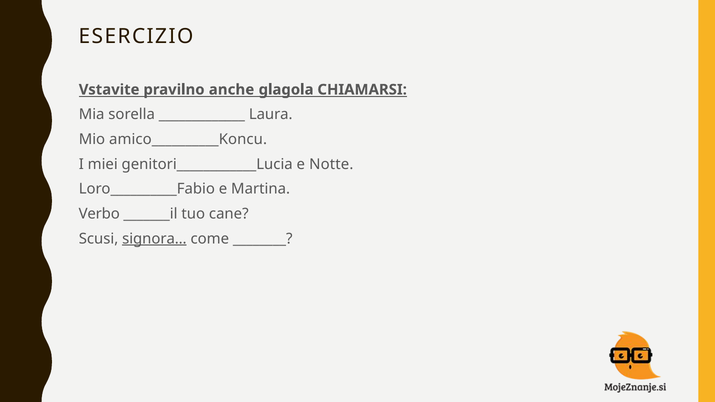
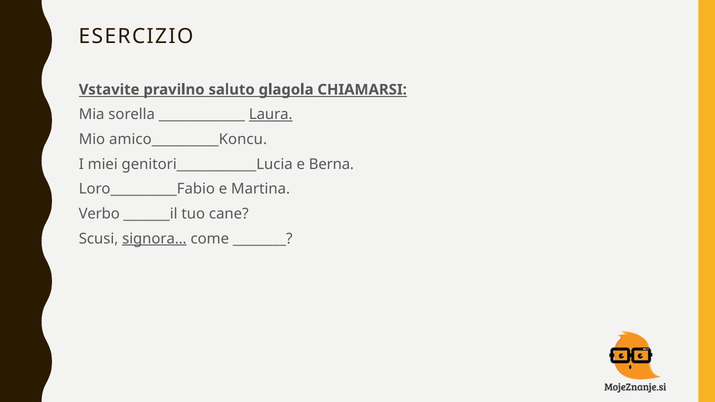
anche: anche -> saluto
Laura underline: none -> present
Notte: Notte -> Berna
